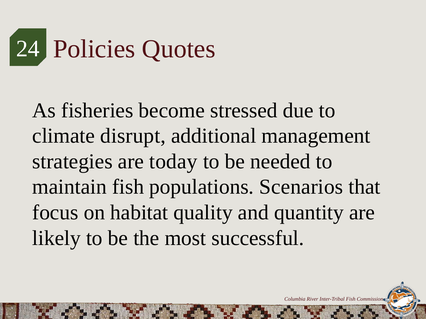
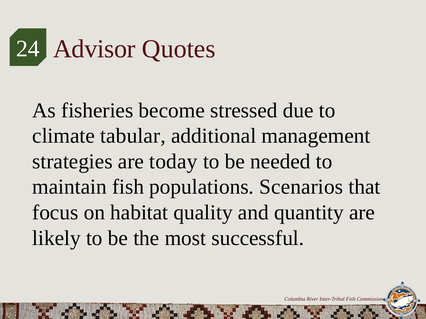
Policies: Policies -> Advisor
disrupt: disrupt -> tabular
